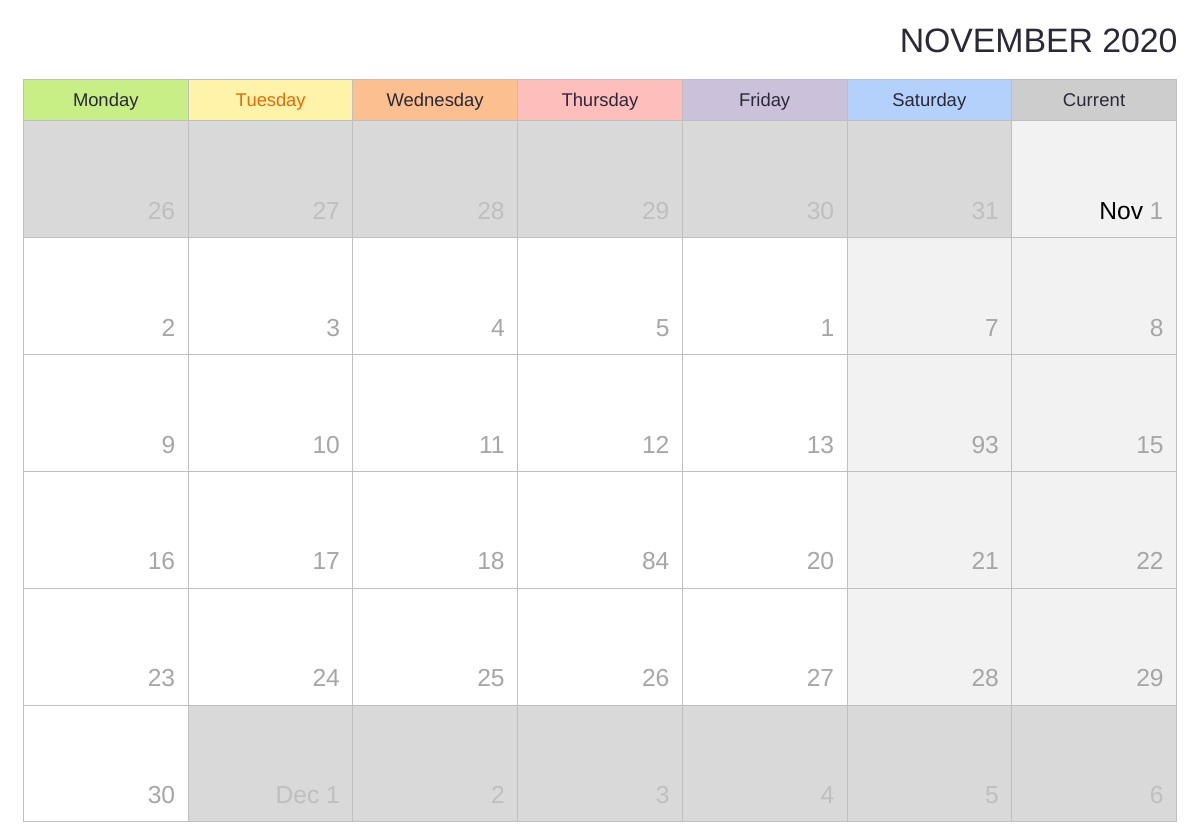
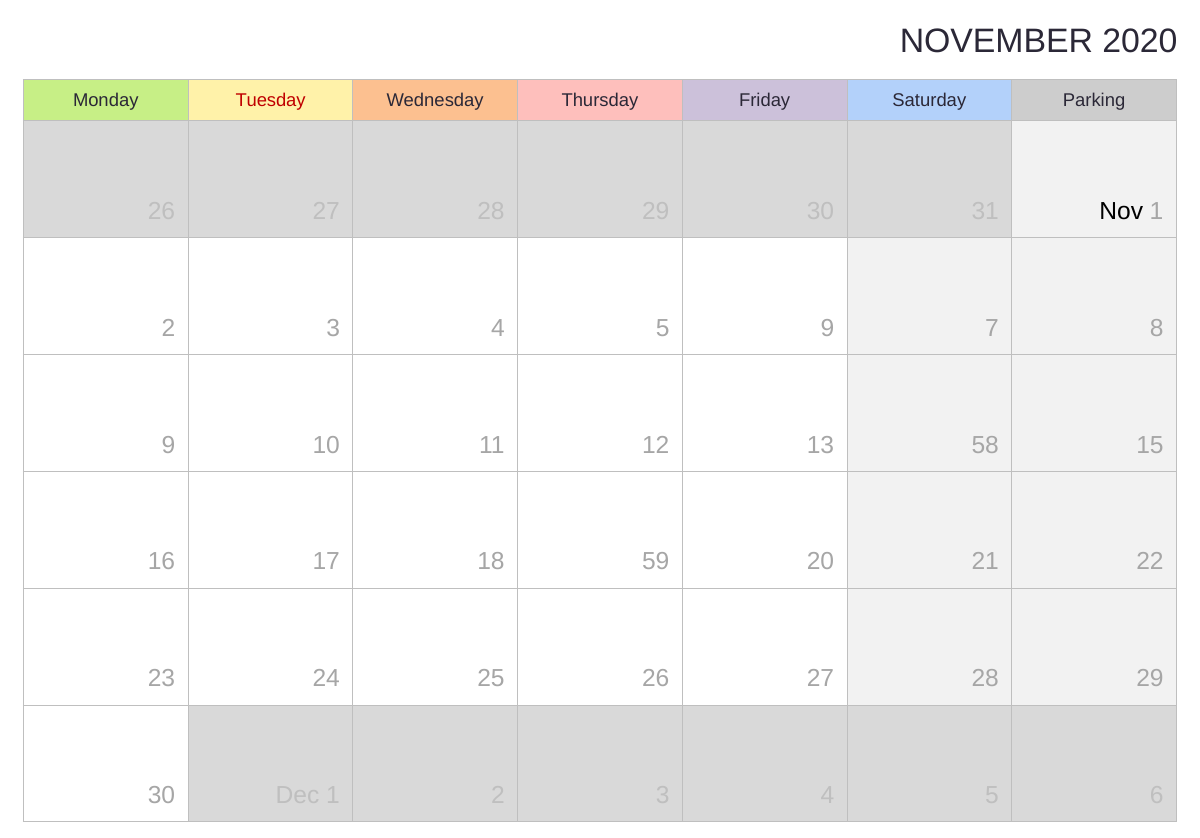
Tuesday colour: orange -> red
Current: Current -> Parking
5 1: 1 -> 9
93: 93 -> 58
84: 84 -> 59
